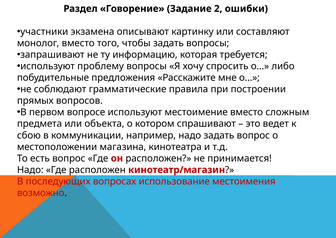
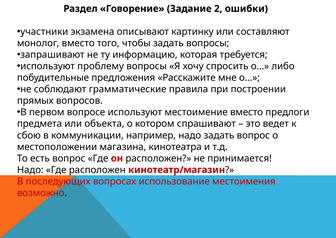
сложным: сложным -> предлоги
